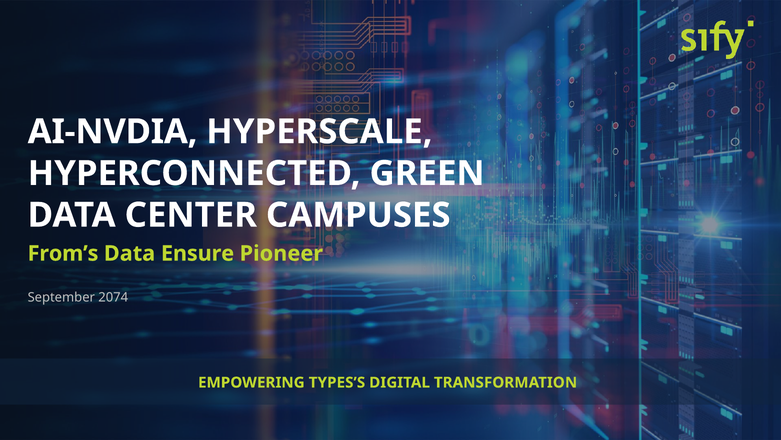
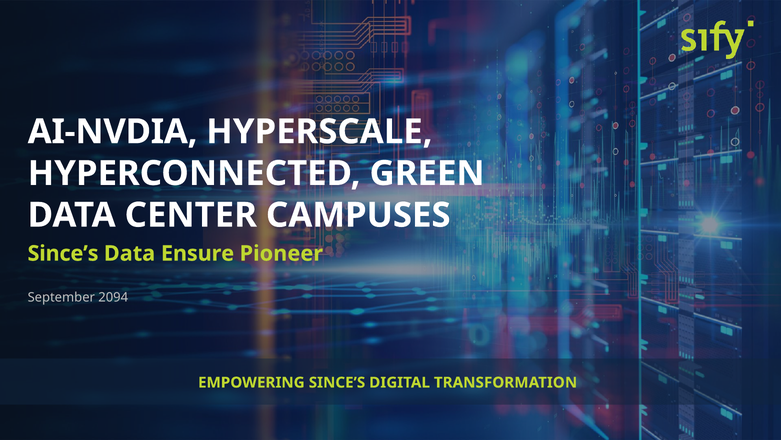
From’s at (63, 253): From’s -> Since’s
2074: 2074 -> 2094
EMPOWERING TYPES’S: TYPES’S -> SINCE’S
